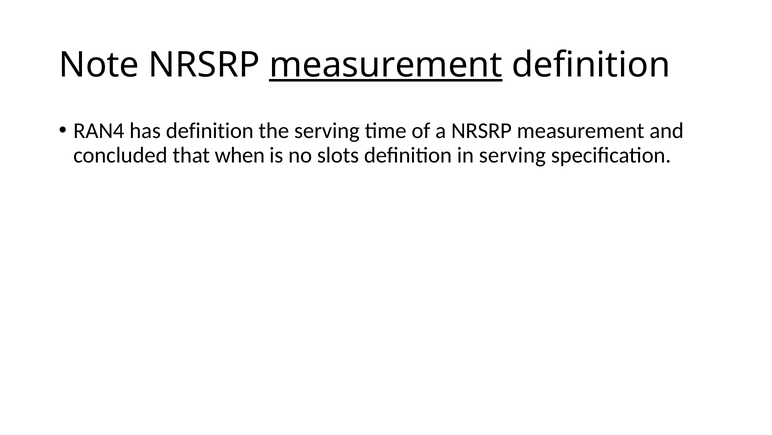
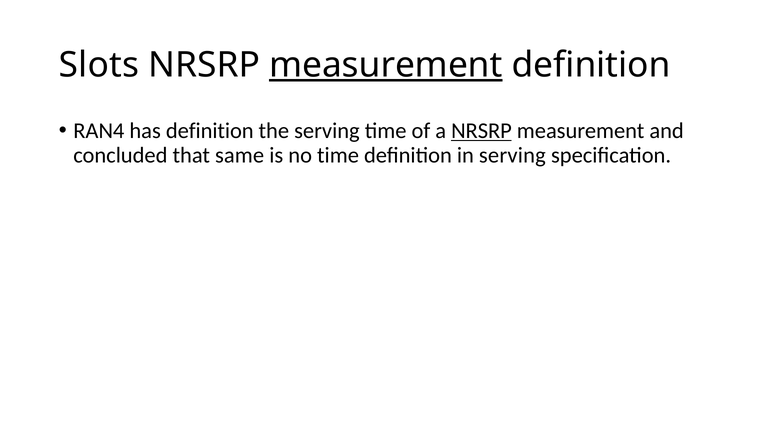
Note: Note -> Slots
NRSRP at (481, 131) underline: none -> present
when: when -> same
no slots: slots -> time
